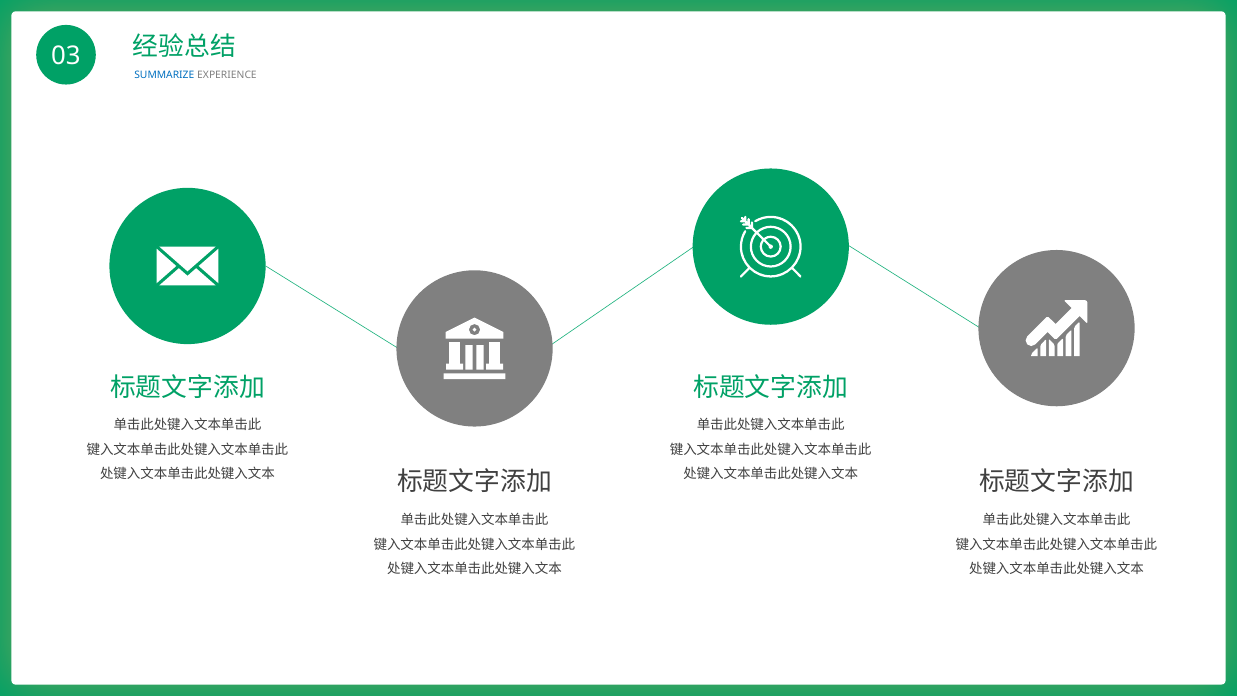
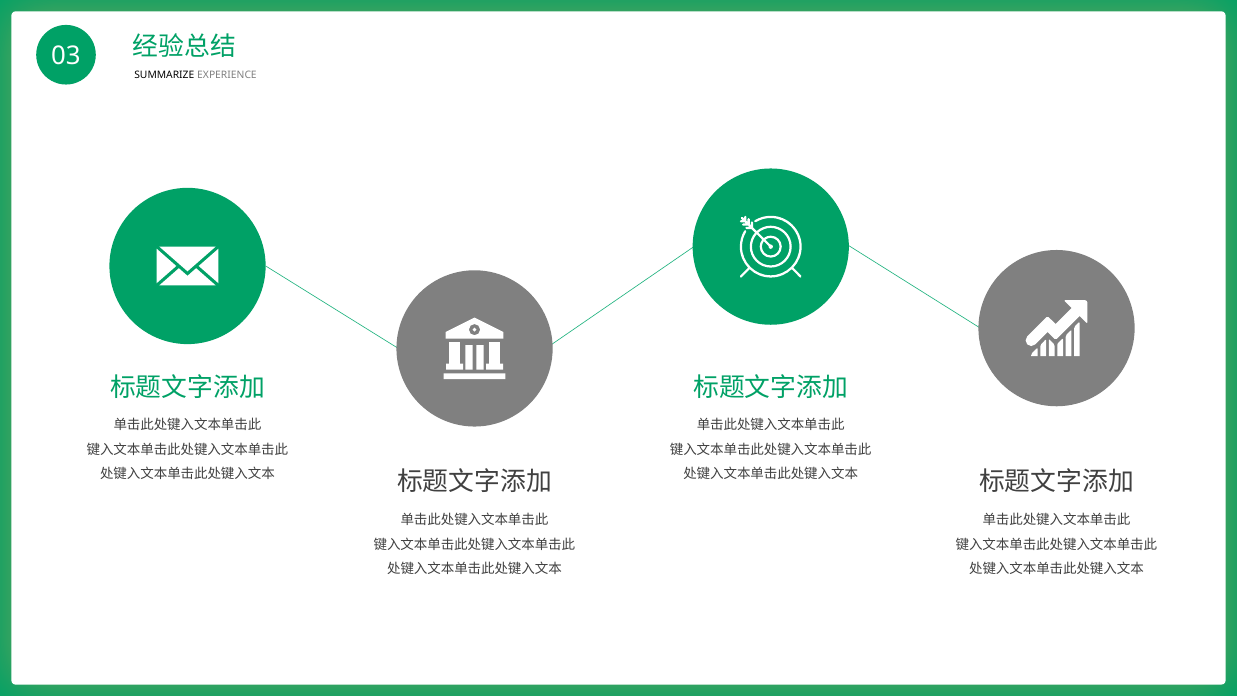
SUMMARIZE colour: blue -> black
